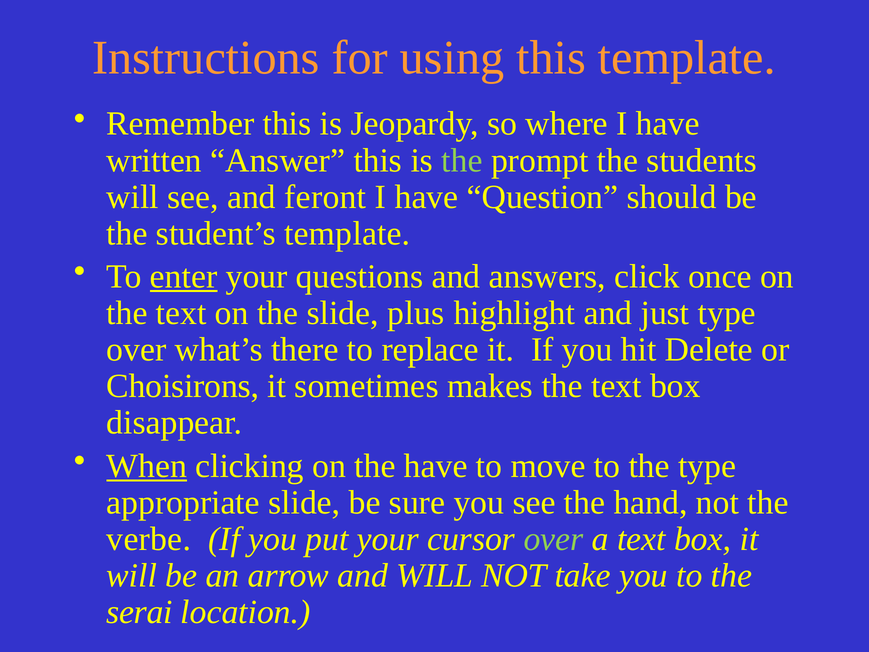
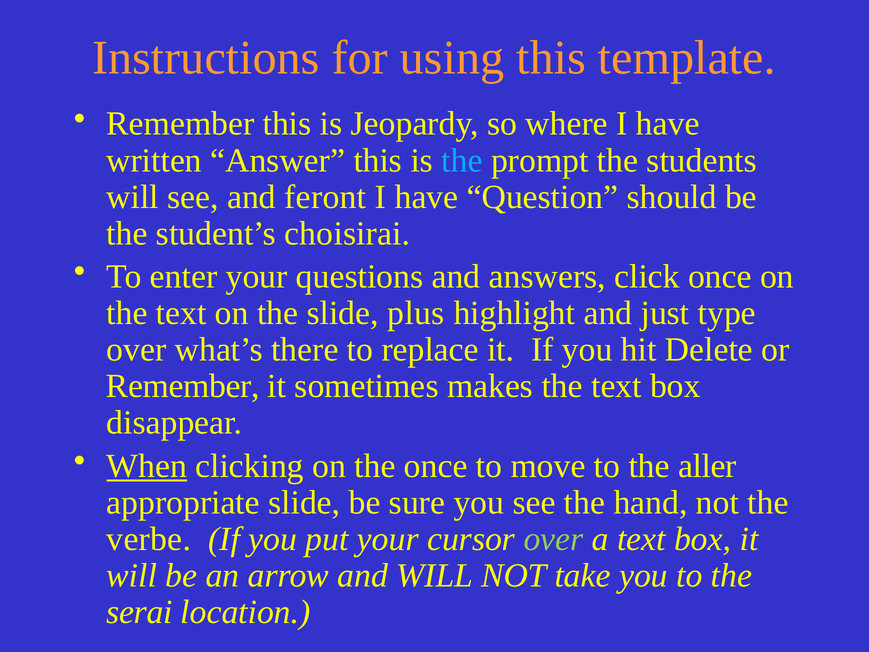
the at (462, 160) colour: light green -> light blue
student’s template: template -> choisirai
enter underline: present -> none
Choisirons at (183, 386): Choisirons -> Remember
the have: have -> once
the type: type -> aller
